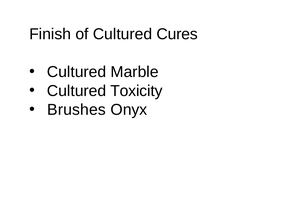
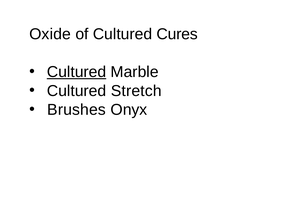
Finish: Finish -> Oxide
Cultured at (77, 72) underline: none -> present
Toxicity: Toxicity -> Stretch
